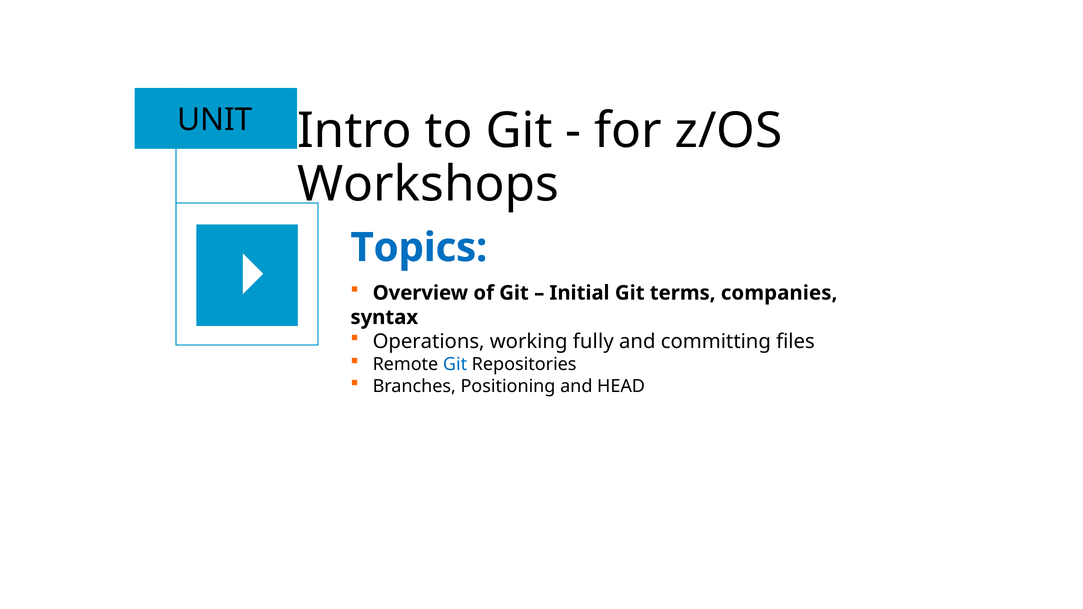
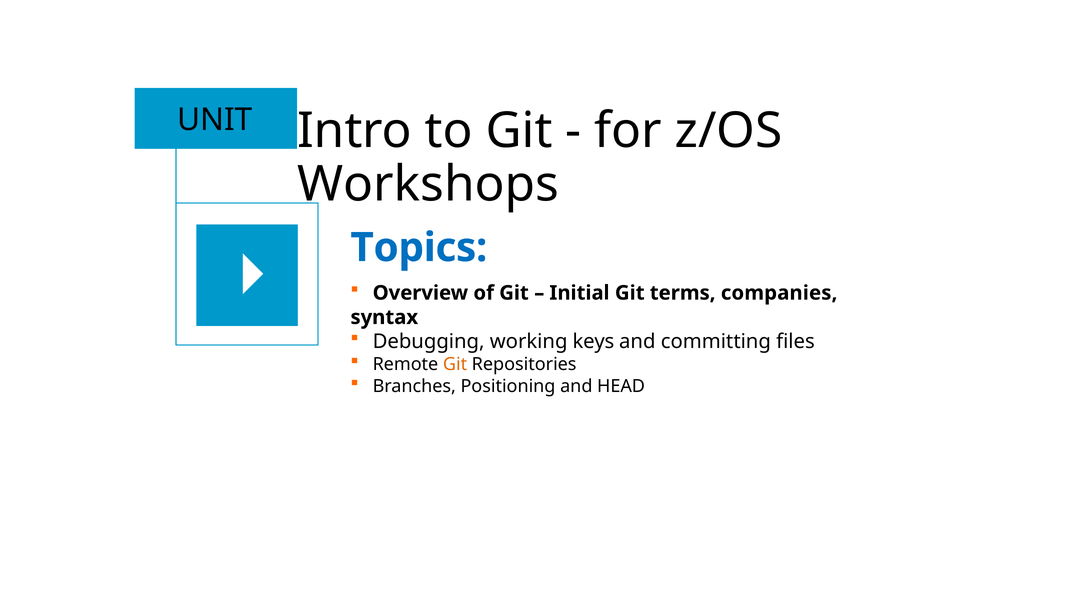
Operations: Operations -> Debugging
fully: fully -> keys
Git at (455, 365) colour: blue -> orange
